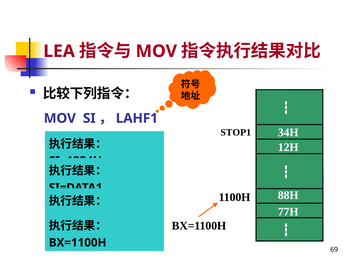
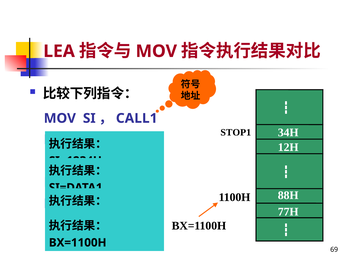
LAHF1: LAHF1 -> CALL1
